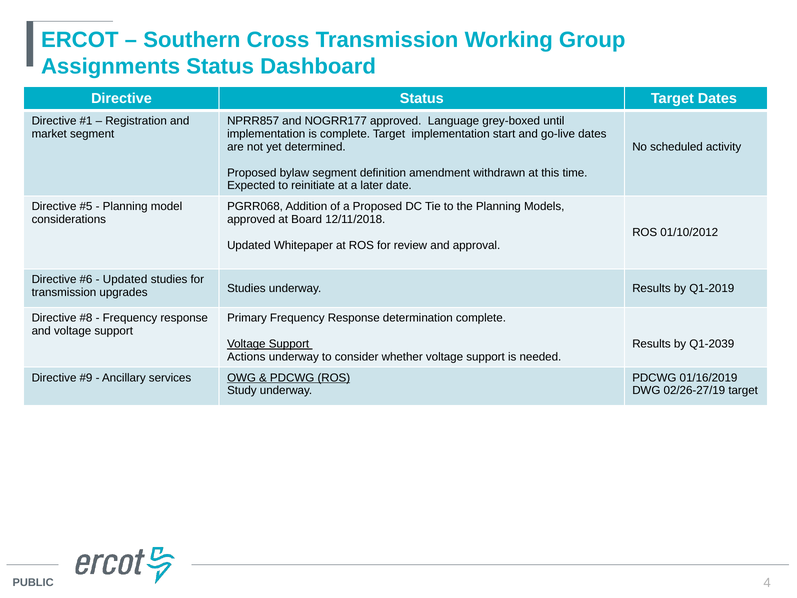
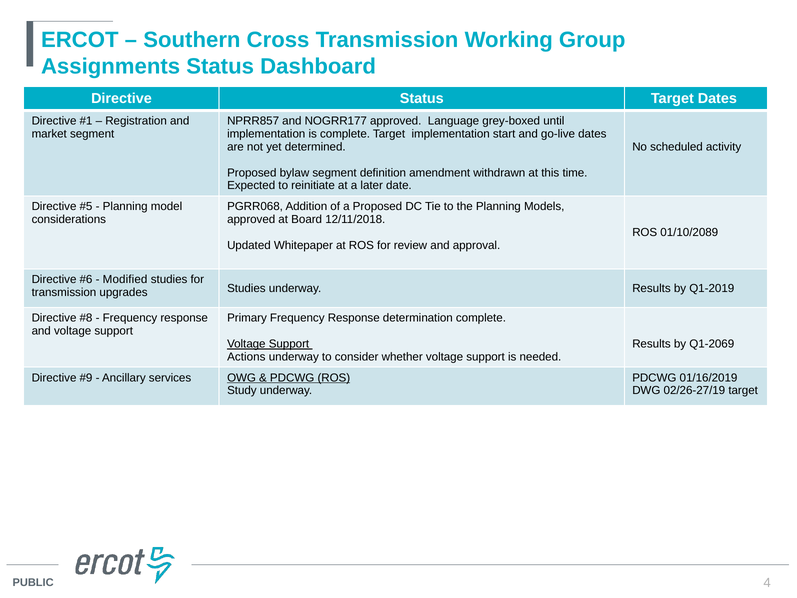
01/10/2012: 01/10/2012 -> 01/10/2089
Updated at (125, 279): Updated -> Modified
Q1-2039: Q1-2039 -> Q1-2069
